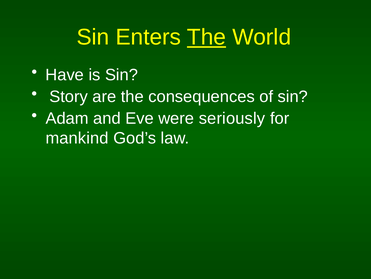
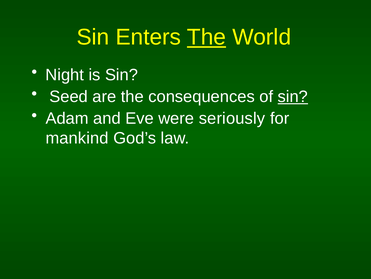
Have: Have -> Night
Story: Story -> Seed
sin at (293, 96) underline: none -> present
